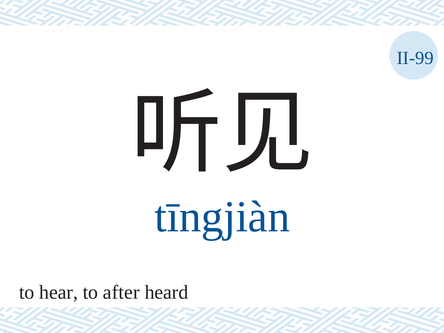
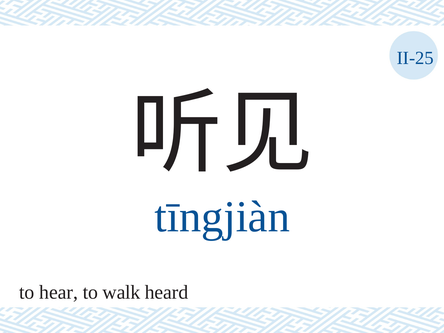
II-99: II-99 -> II-25
after: after -> walk
